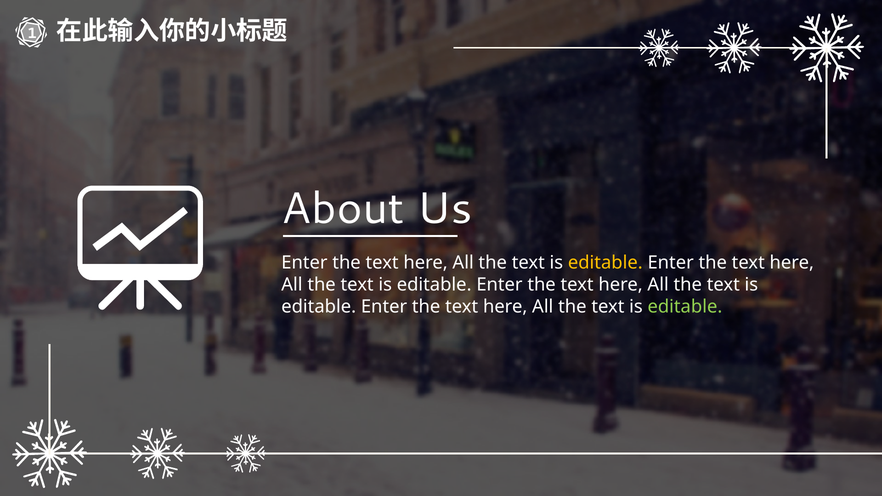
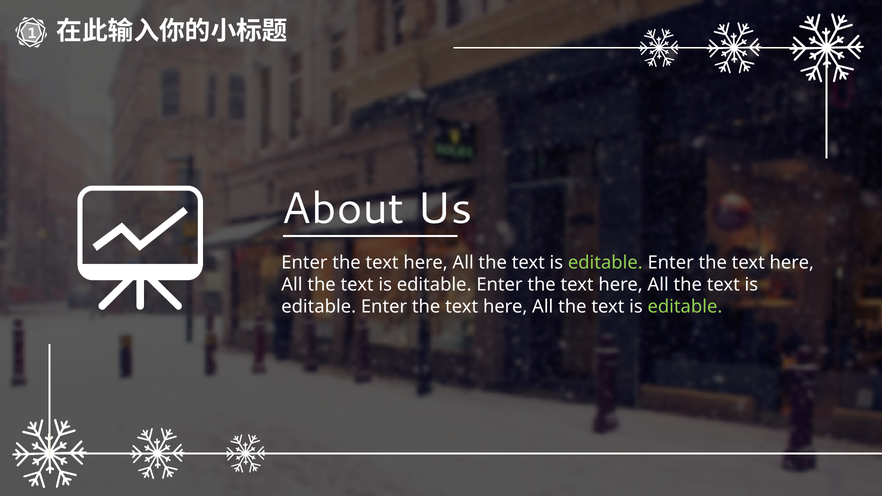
editable at (605, 263) colour: yellow -> light green
